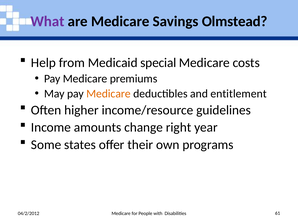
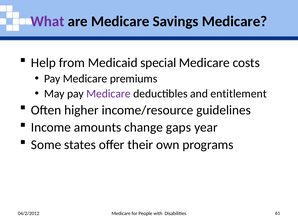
Savings Olmstead: Olmstead -> Medicare
Medicare at (109, 94) colour: orange -> purple
right: right -> gaps
